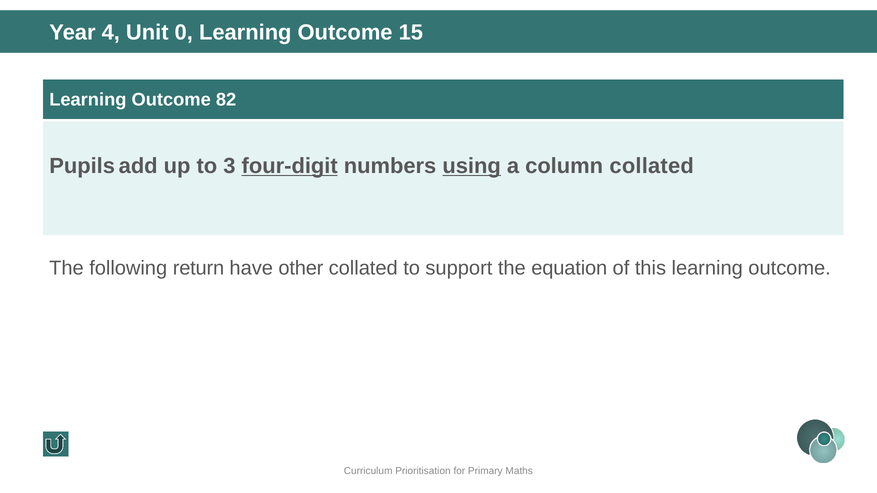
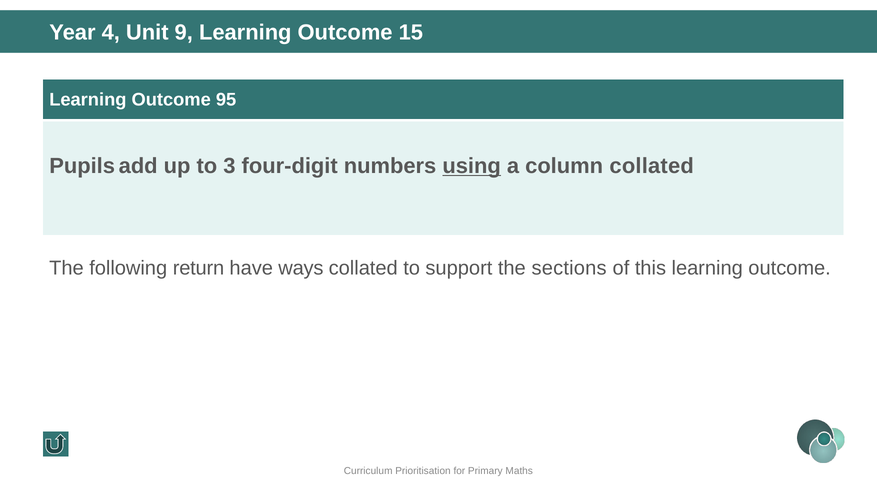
0: 0 -> 9
82: 82 -> 95
four-digit underline: present -> none
other: other -> ways
equation: equation -> sections
